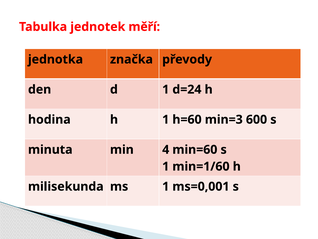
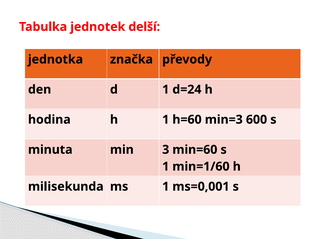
měří: měří -> delší
4: 4 -> 3
